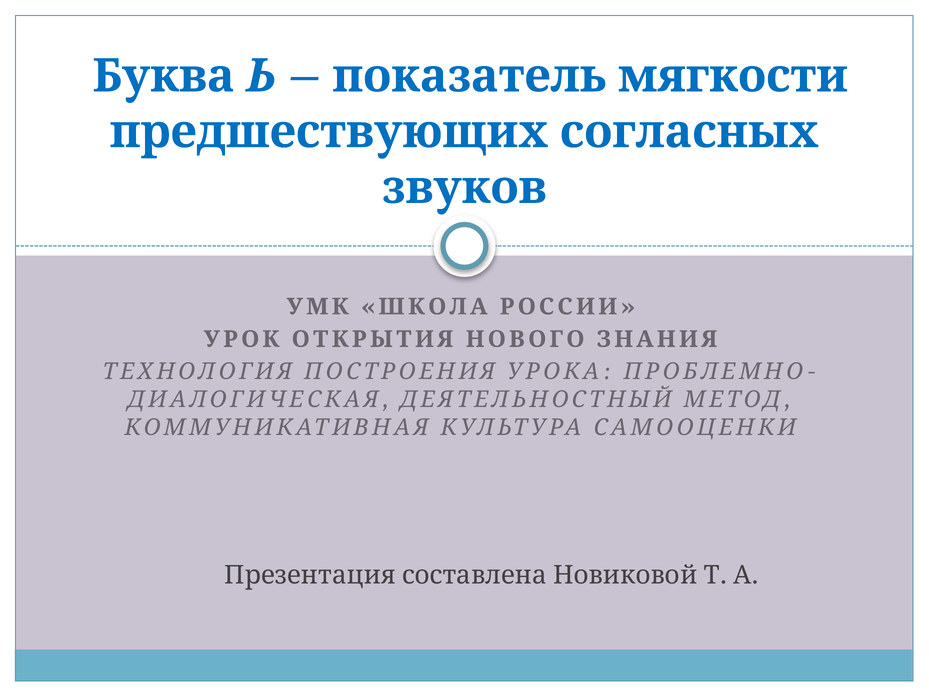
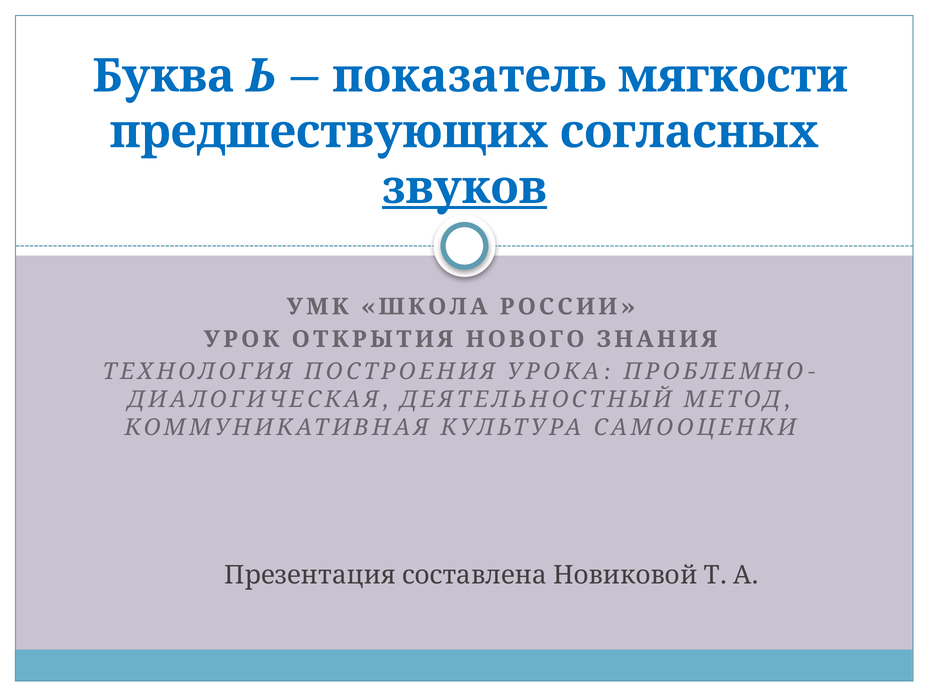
звуков underline: none -> present
